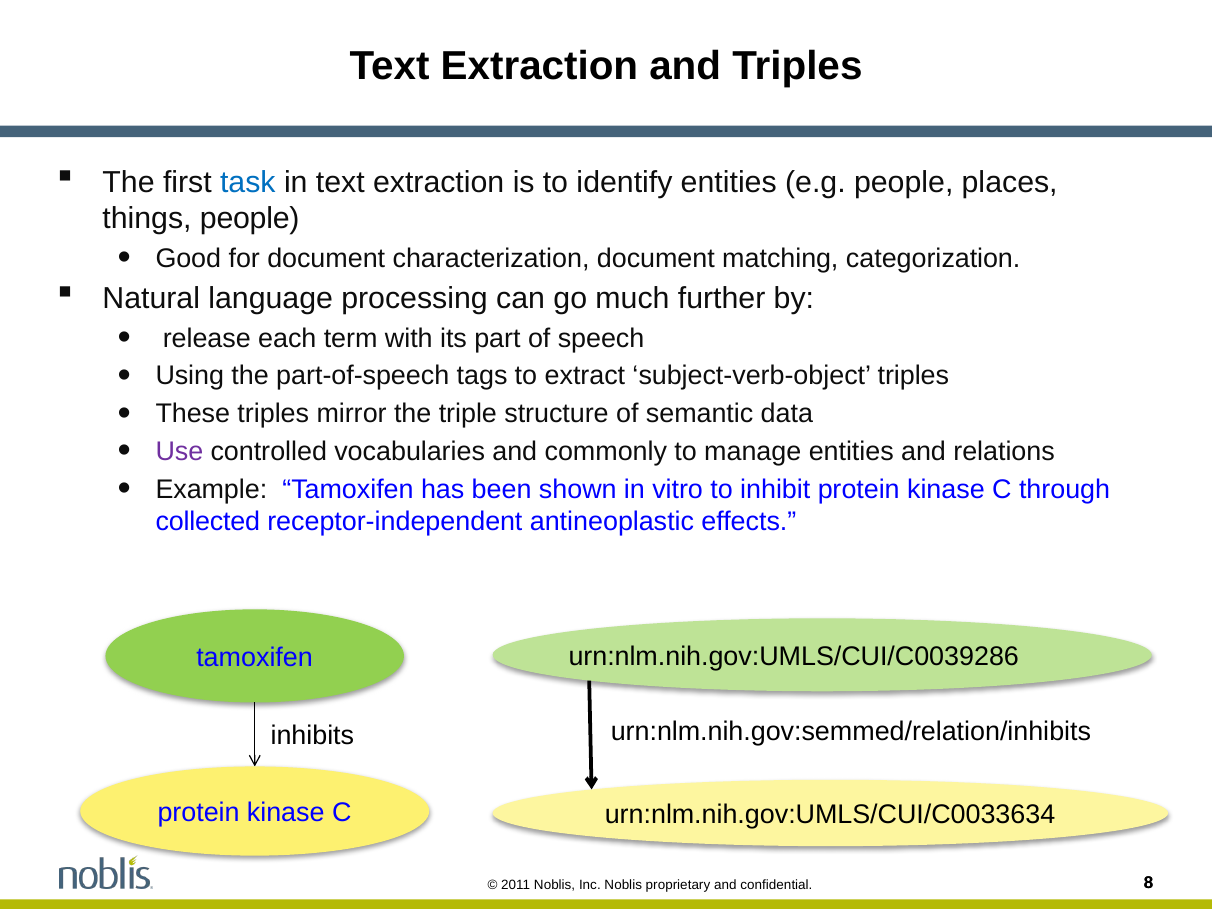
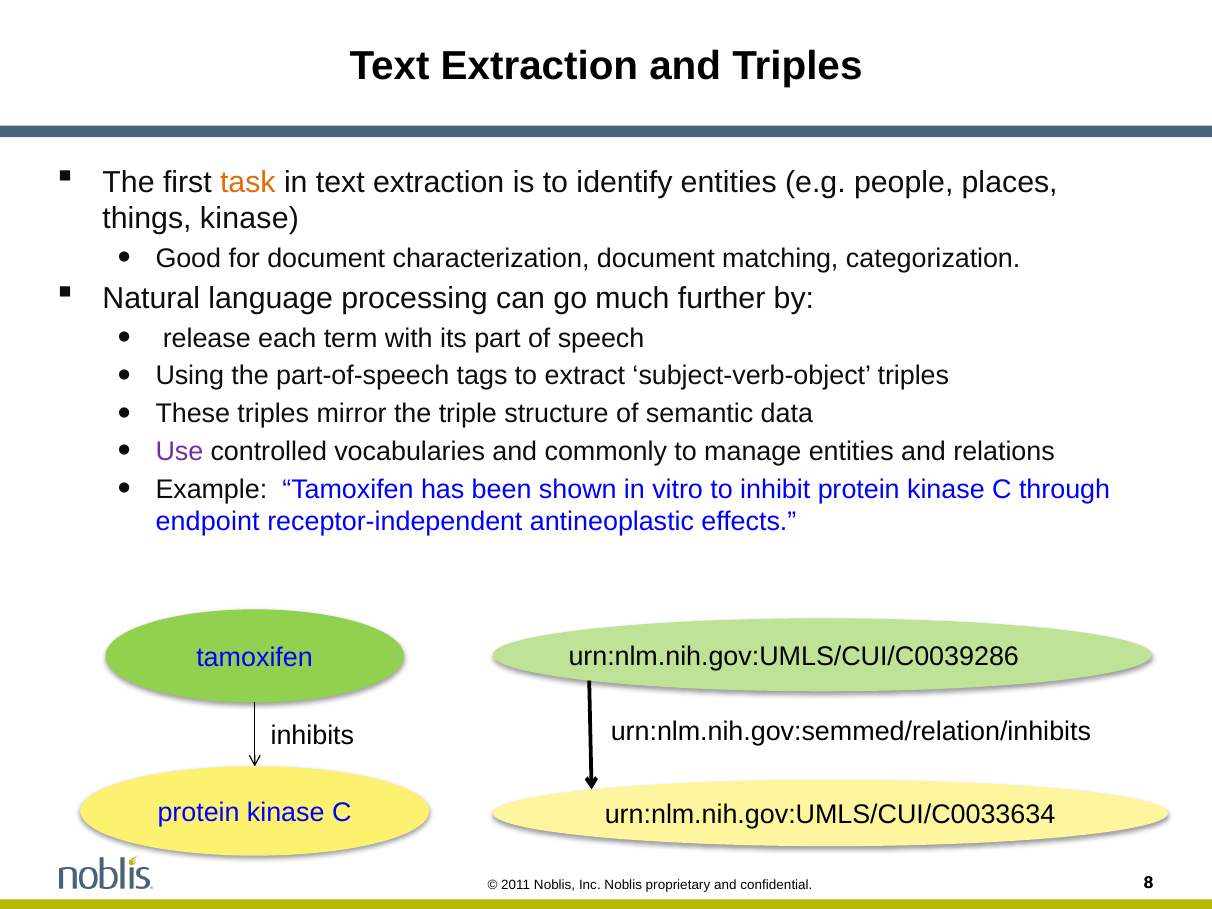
task colour: blue -> orange
things people: people -> kinase
collected: collected -> endpoint
